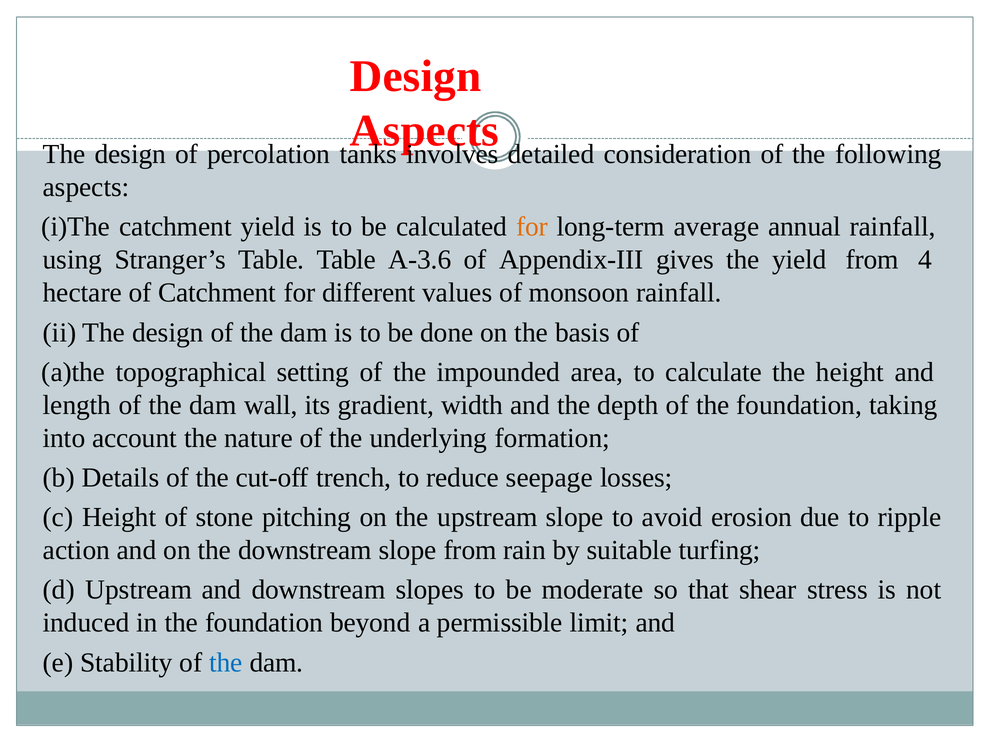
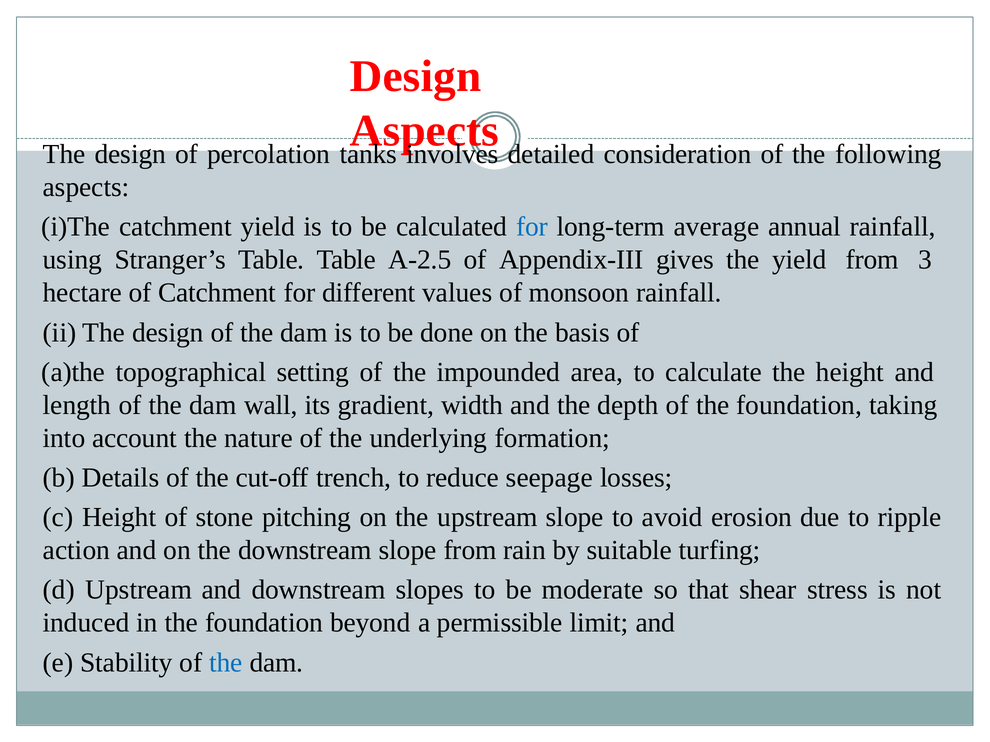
for at (532, 227) colour: orange -> blue
A-3.6: A-3.6 -> A-2.5
4: 4 -> 3
